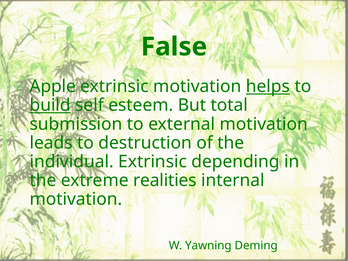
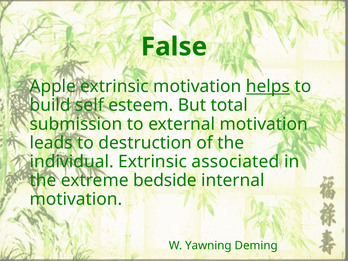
build underline: present -> none
depending: depending -> associated
realities: realities -> bedside
